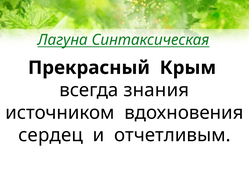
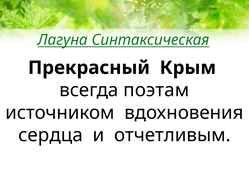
знания: знания -> поэтам
сердец: сердец -> сердца
